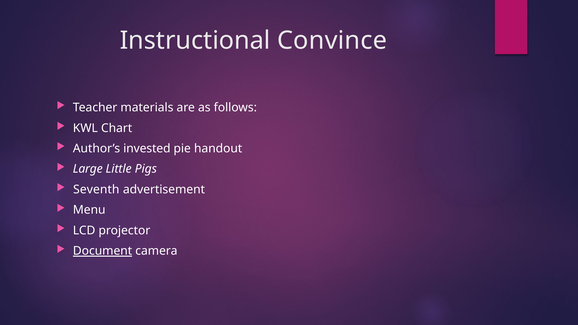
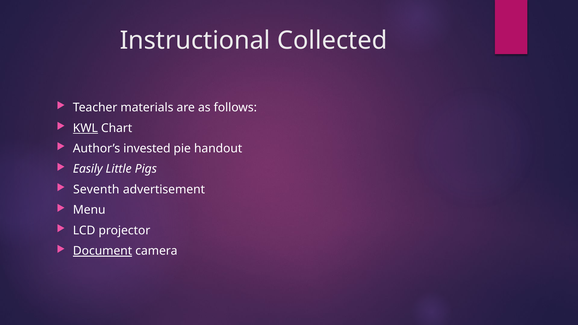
Convince: Convince -> Collected
KWL underline: none -> present
Large: Large -> Easily
